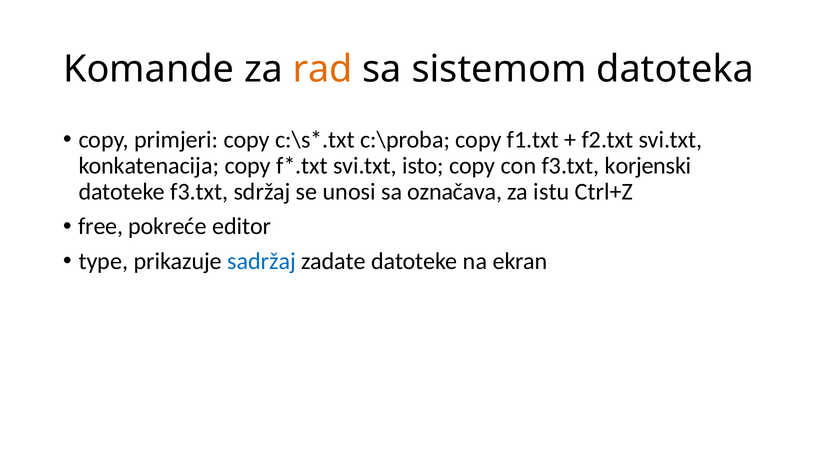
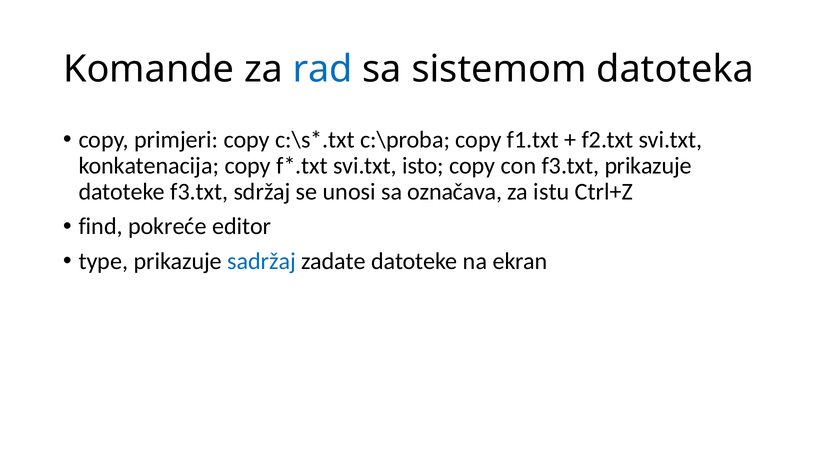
rad colour: orange -> blue
f3.txt korjenski: korjenski -> prikazuje
free: free -> find
